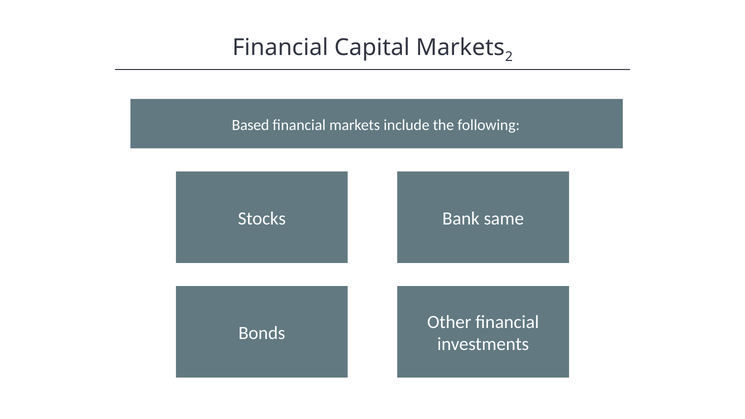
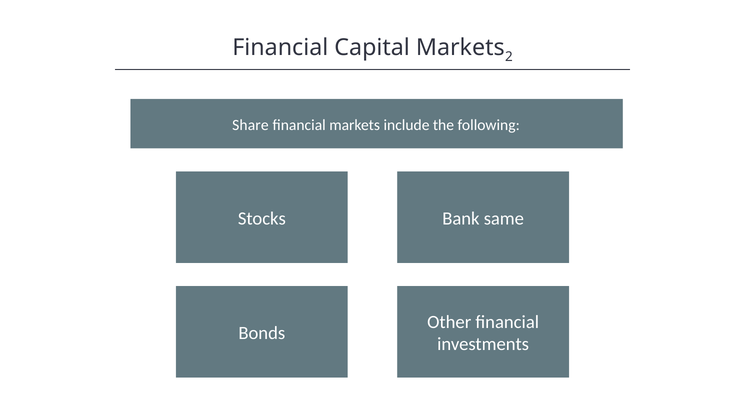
Based: Based -> Share
